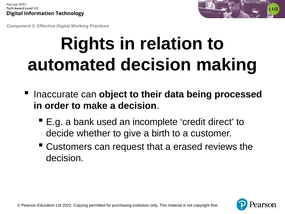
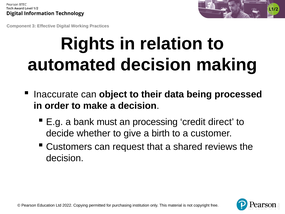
used: used -> must
incomplete: incomplete -> processing
erased: erased -> shared
